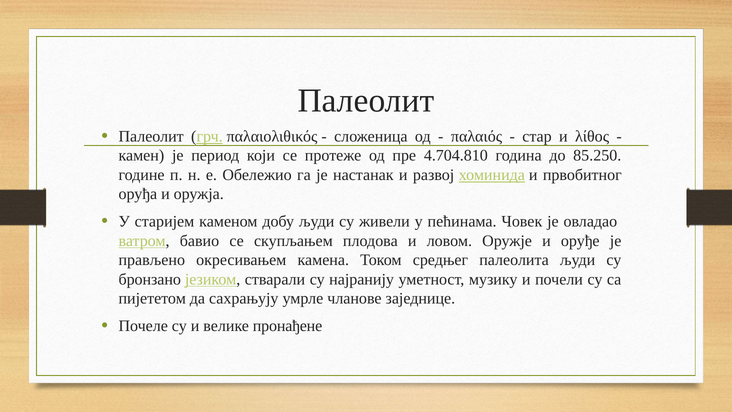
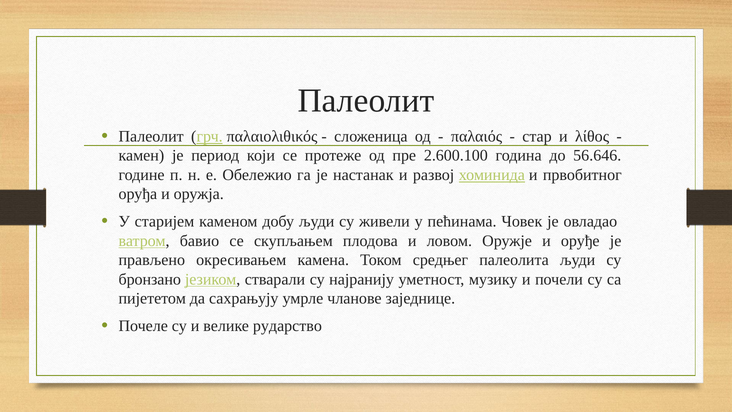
4.704.810: 4.704.810 -> 2.600.100
85.250: 85.250 -> 56.646
пронађене: пронађене -> рударство
